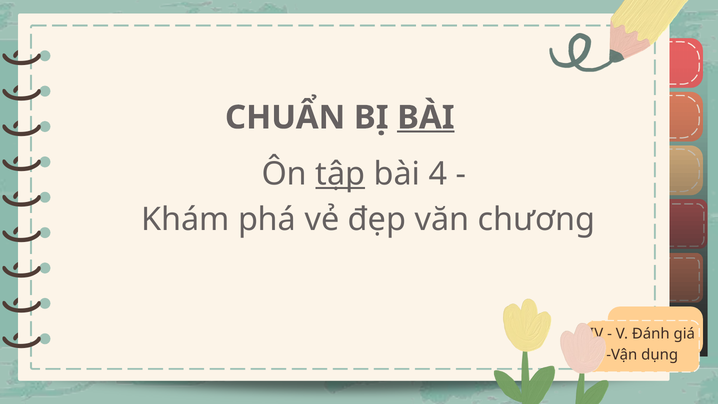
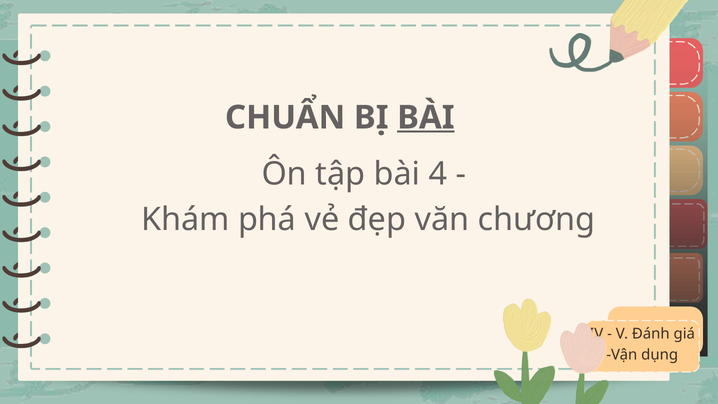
tập underline: present -> none
